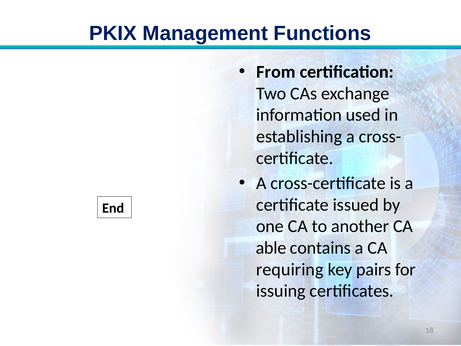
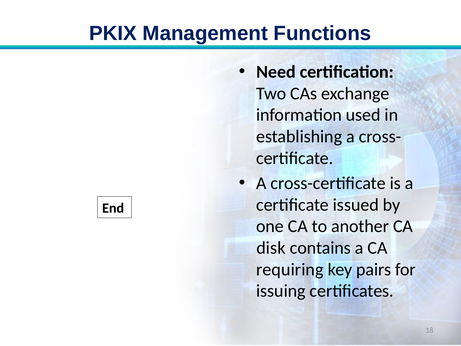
From: From -> Need
able: able -> disk
